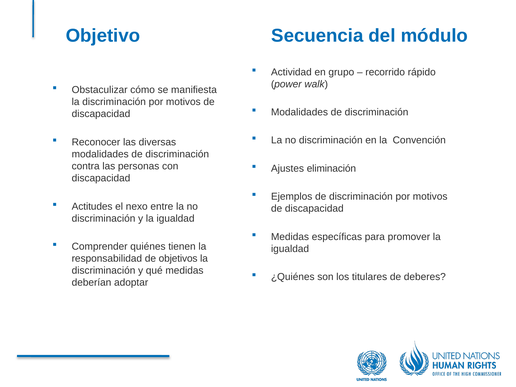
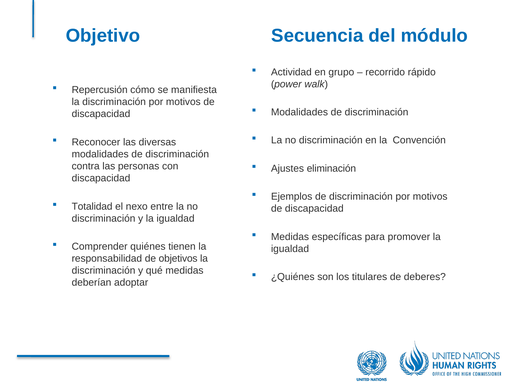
Obstaculizar: Obstaculizar -> Repercusión
Actitudes: Actitudes -> Totalidad
